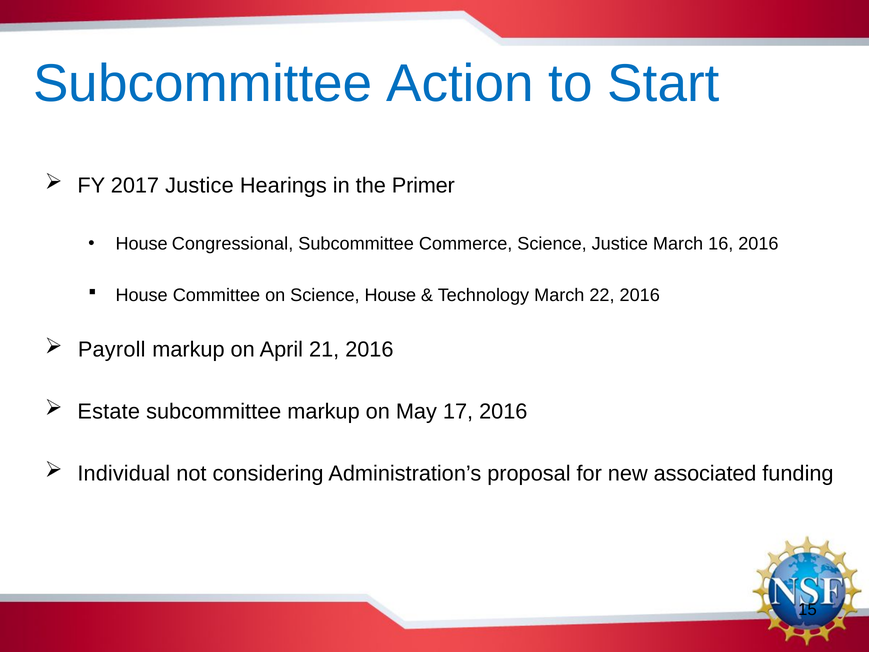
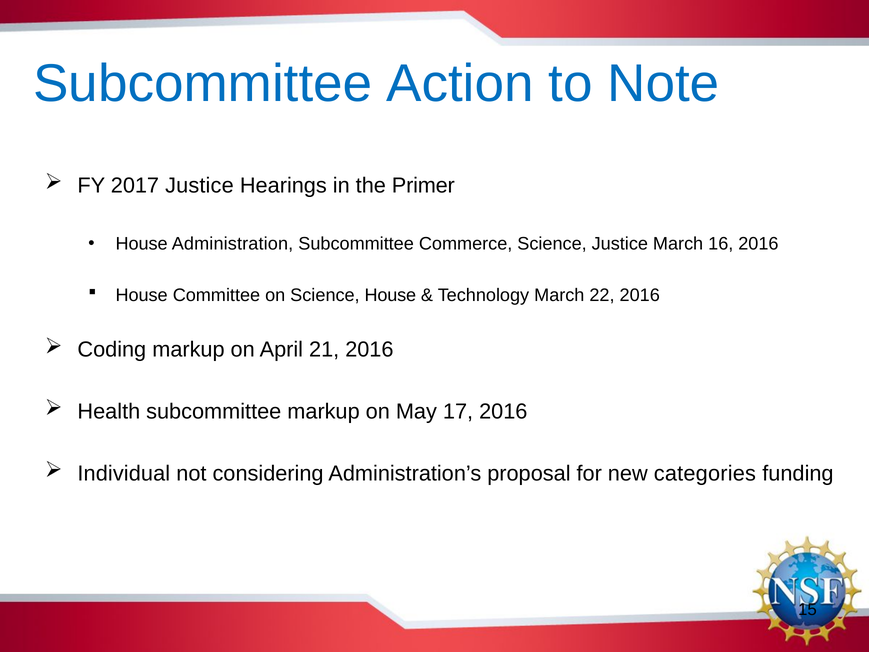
Start: Start -> Note
Congressional: Congressional -> Administration
Payroll: Payroll -> Coding
Estate: Estate -> Health
associated: associated -> categories
